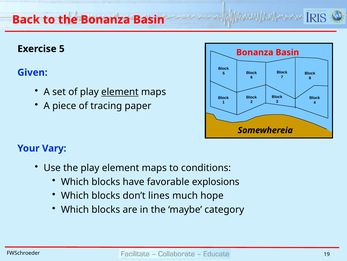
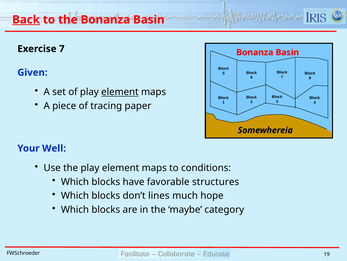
Back underline: none -> present
Exercise 5: 5 -> 7
Vary: Vary -> Well
explosions: explosions -> structures
